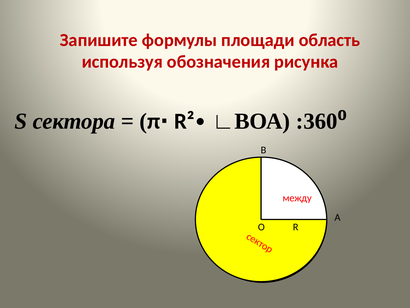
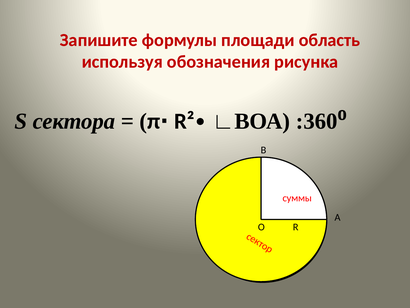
между: между -> суммы
